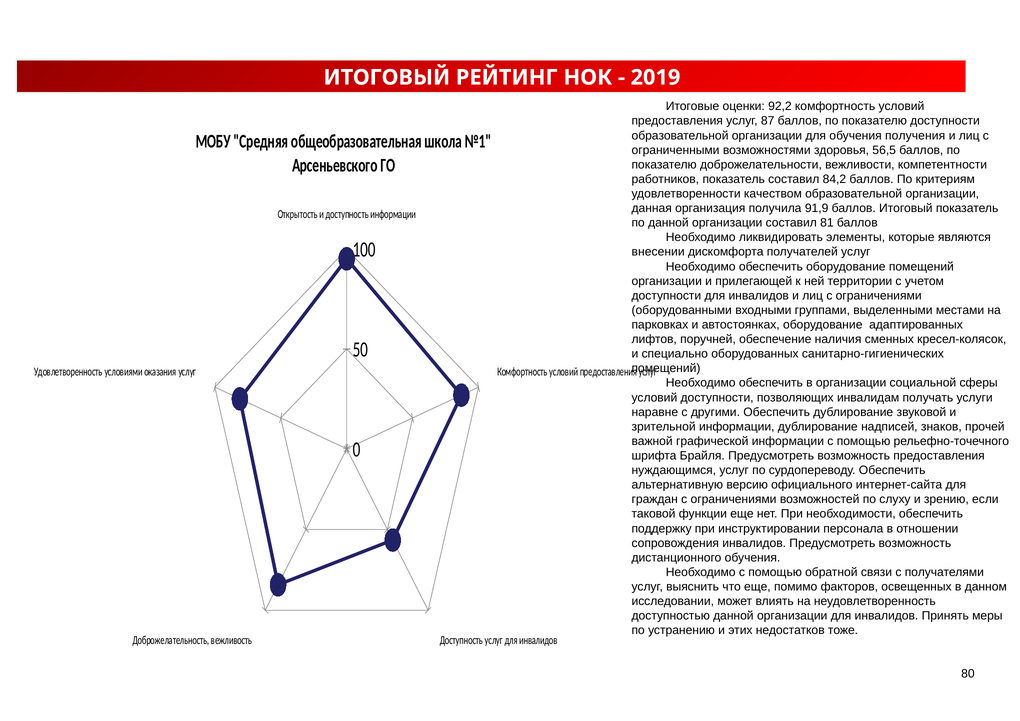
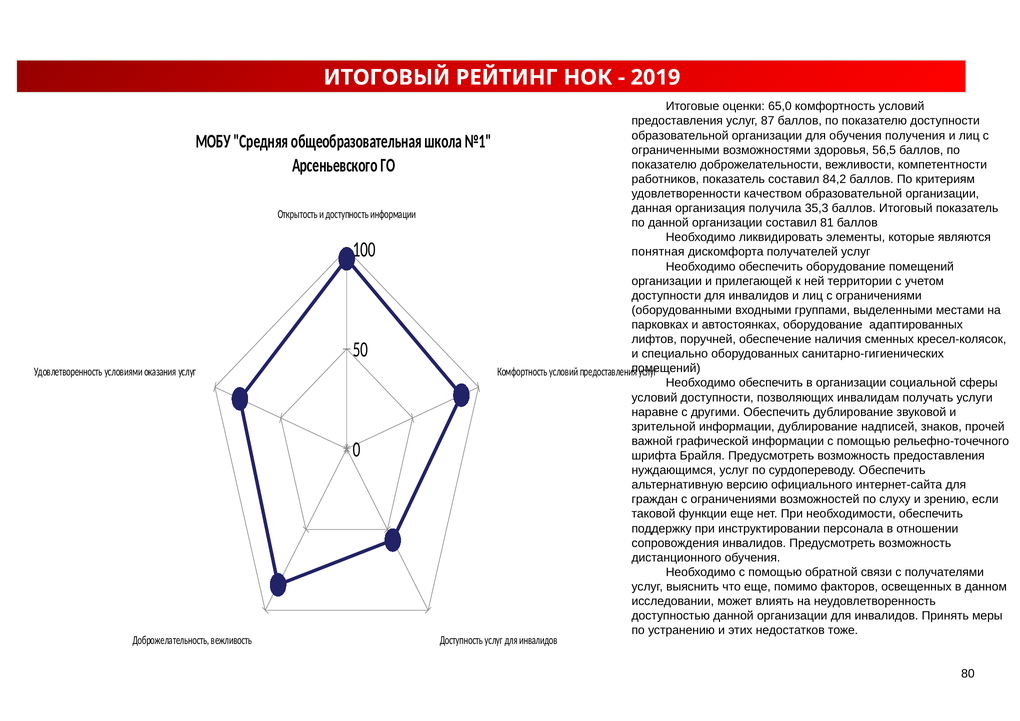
92,2: 92,2 -> 65,0
91,9: 91,9 -> 35,3
внесении: внесении -> понятная
